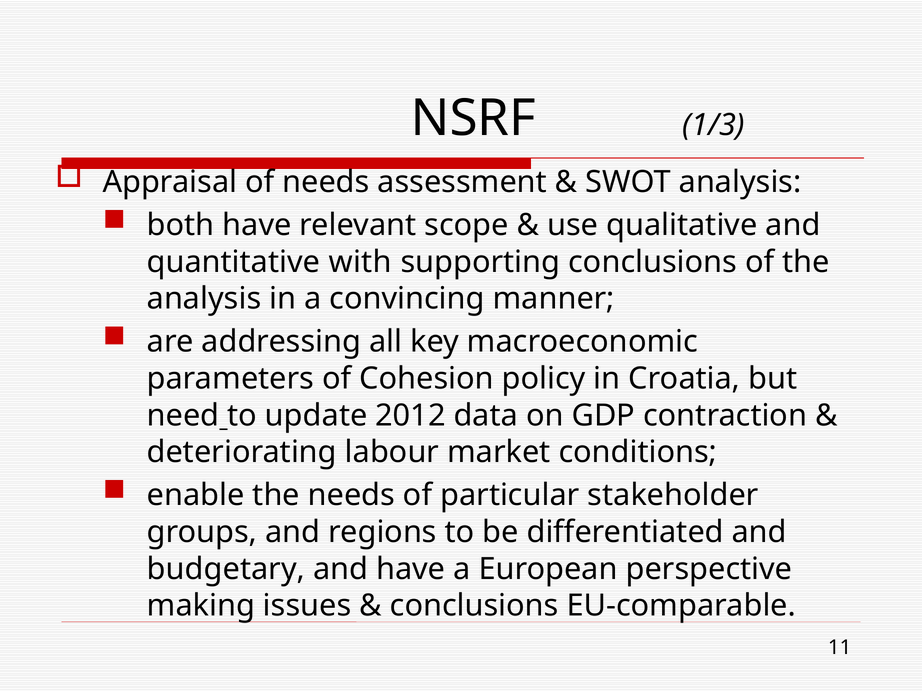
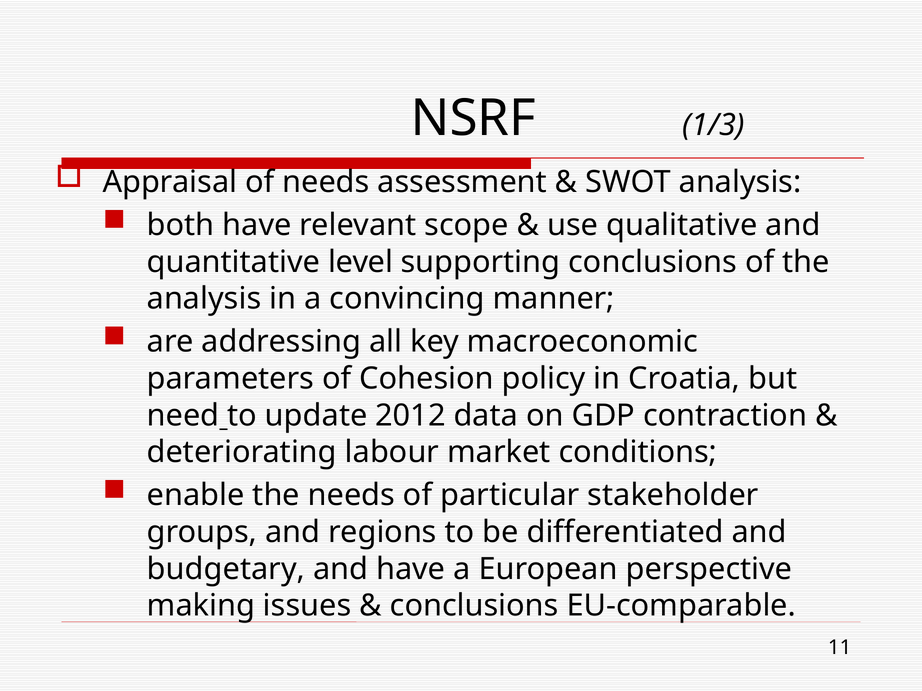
with: with -> level
